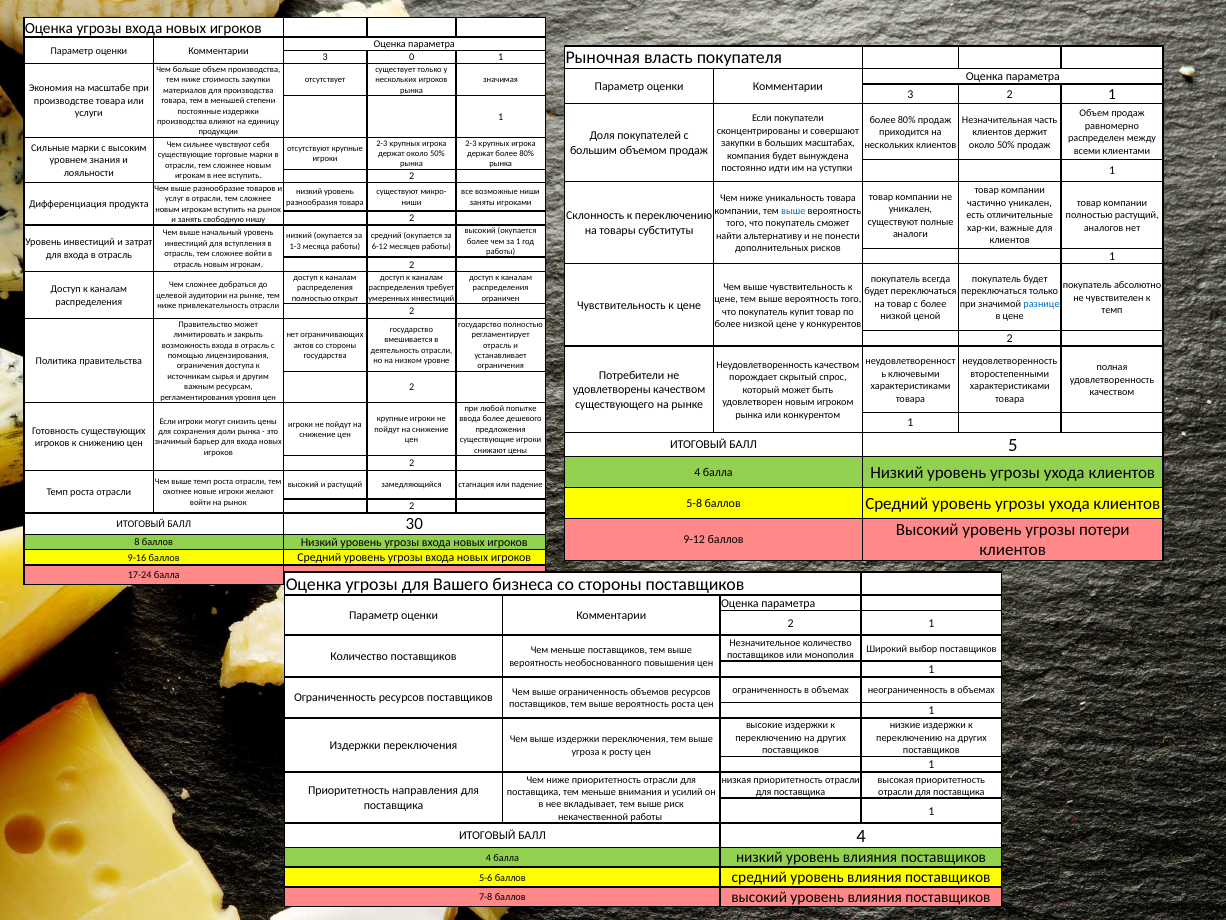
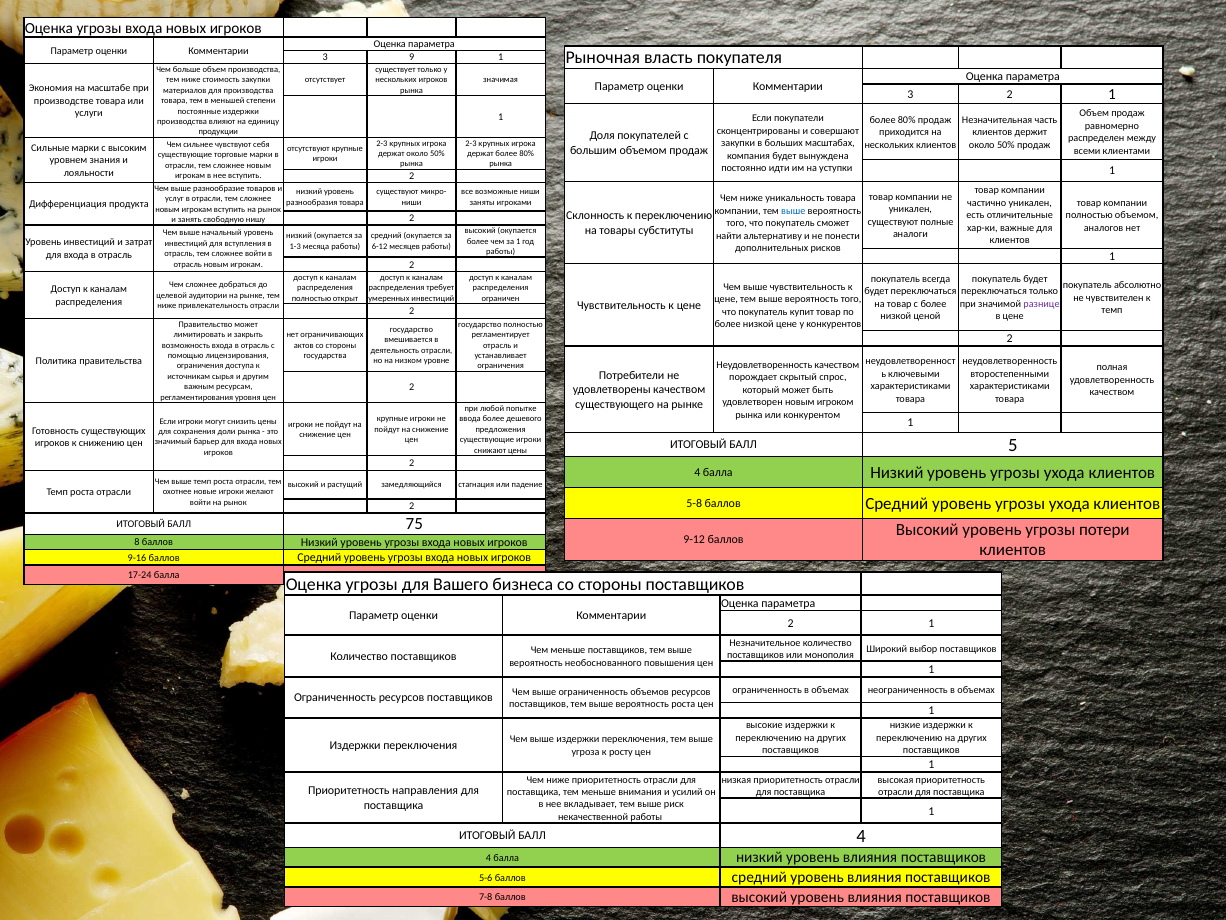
0: 0 -> 9
полностью растущий: растущий -> объемом
разнице colour: blue -> purple
30: 30 -> 75
